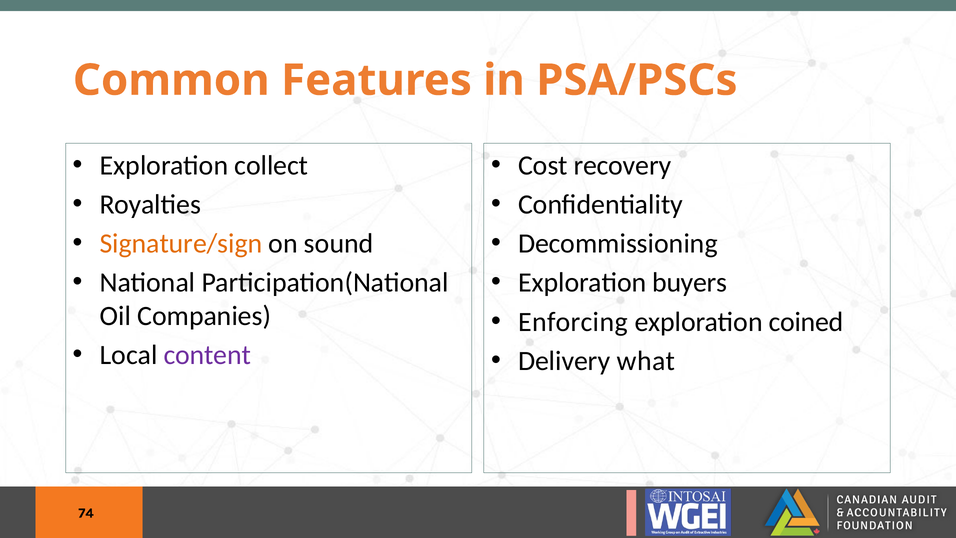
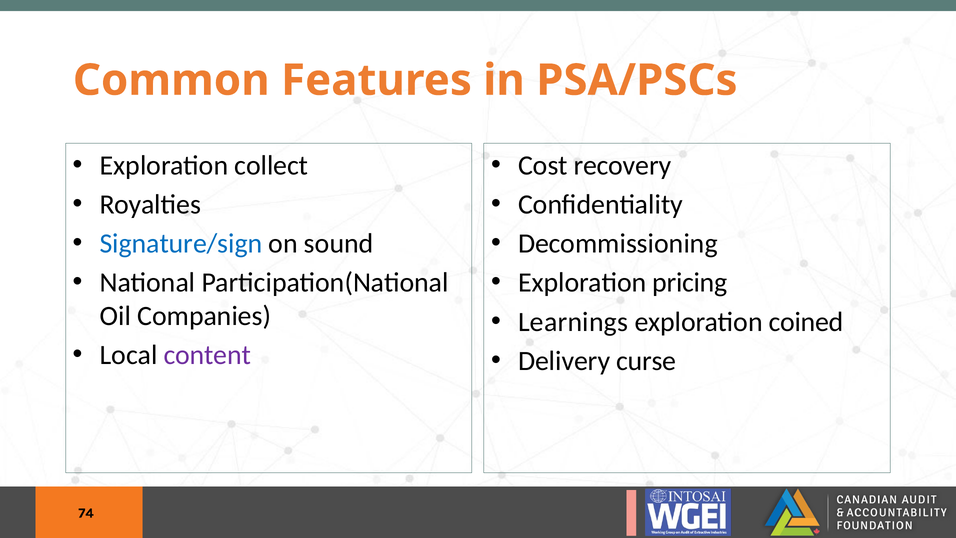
Signature/sign colour: orange -> blue
buyers: buyers -> pricing
Enforcing: Enforcing -> Learnings
what: what -> curse
